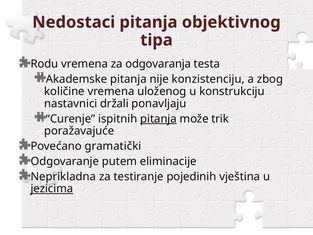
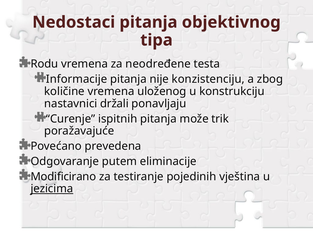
odgovaranja: odgovaranja -> neodređene
Akademske: Akademske -> Informacije
pitanja at (158, 119) underline: present -> none
gramatički: gramatički -> prevedena
Neprikladna: Neprikladna -> Modificirano
